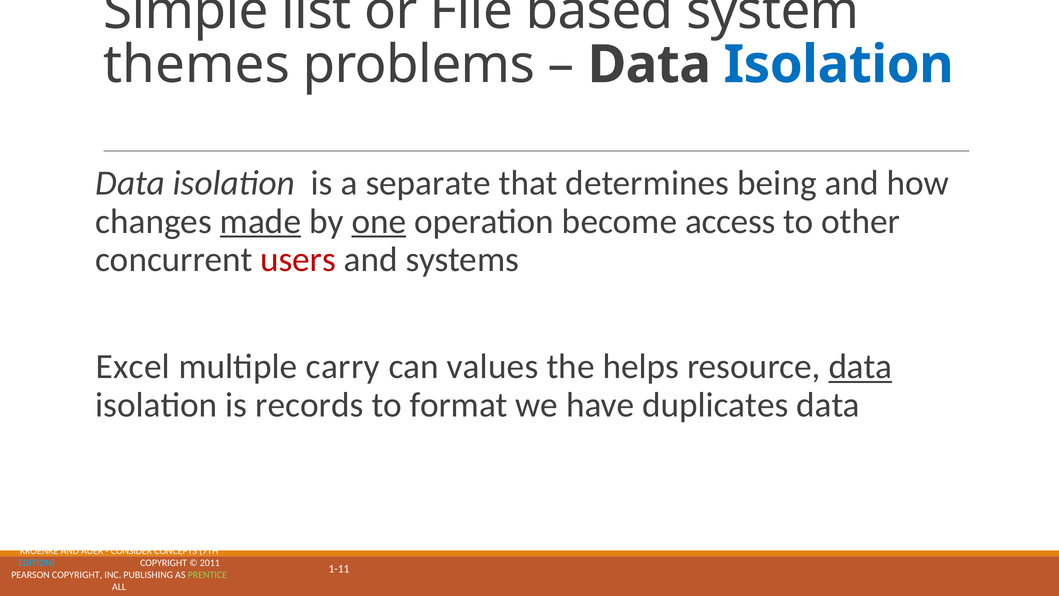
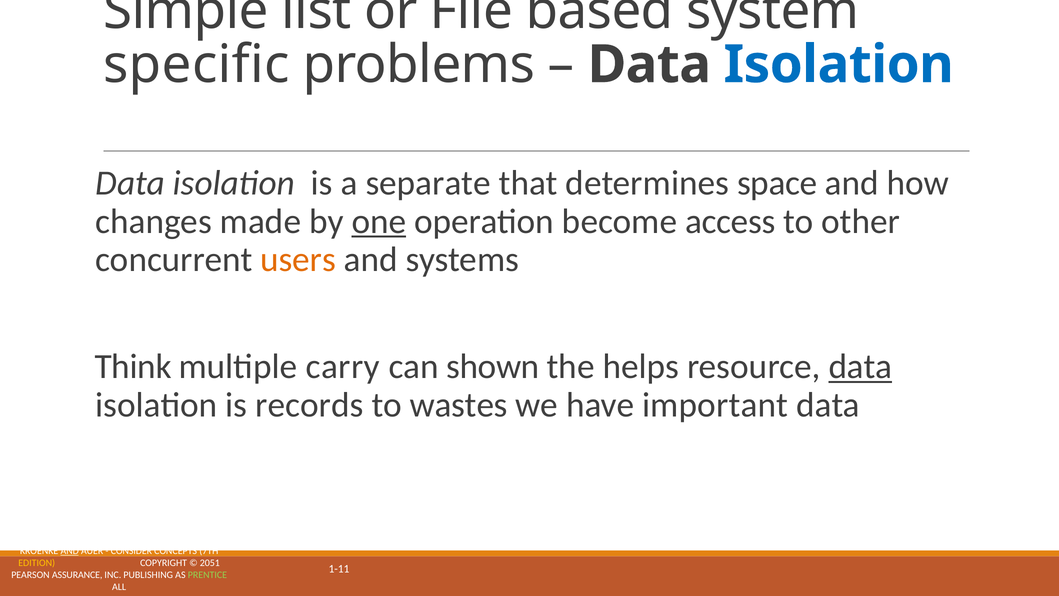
themes: themes -> specific
being: being -> space
made underline: present -> none
users colour: red -> orange
Excel: Excel -> Think
values: values -> shown
format: format -> wastes
duplicates: duplicates -> important
AND at (70, 551) underline: none -> present
EDITION colour: light blue -> yellow
2011: 2011 -> 2051
PEARSON COPYRIGHT: COPYRIGHT -> ASSURANCE
